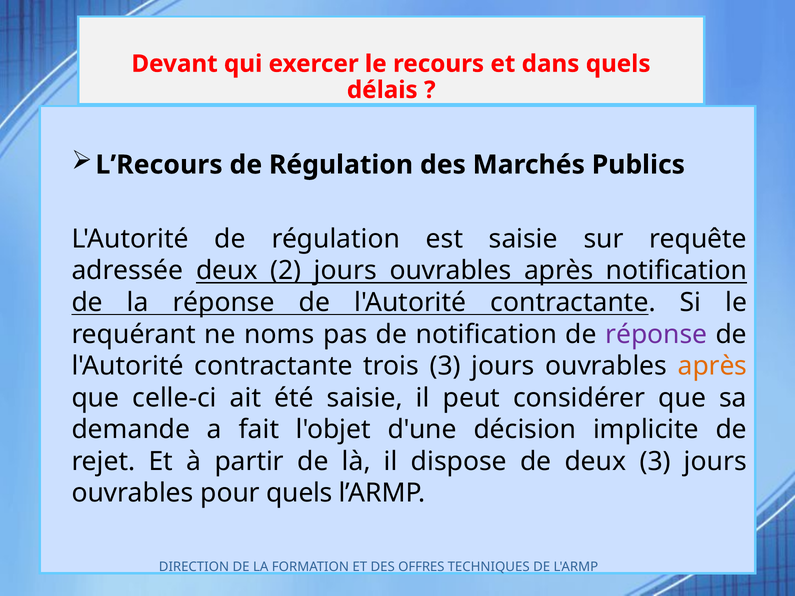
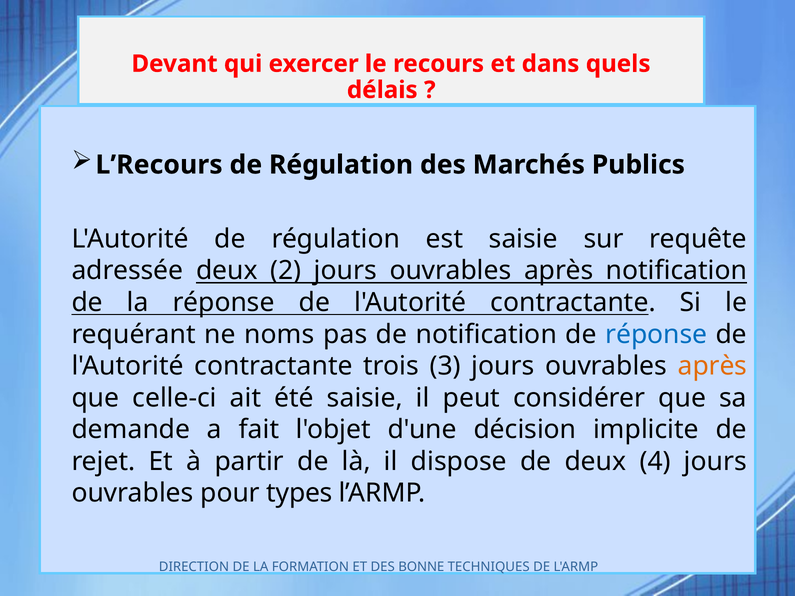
réponse at (656, 334) colour: purple -> blue
deux 3: 3 -> 4
pour quels: quels -> types
OFFRES: OFFRES -> BONNE
